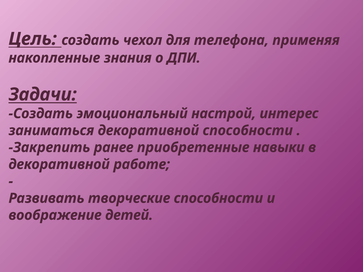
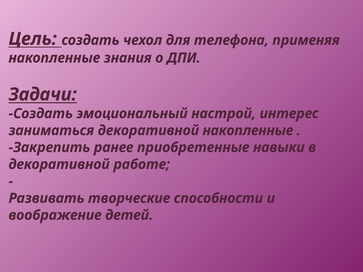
декоративной способности: способности -> накопленные
